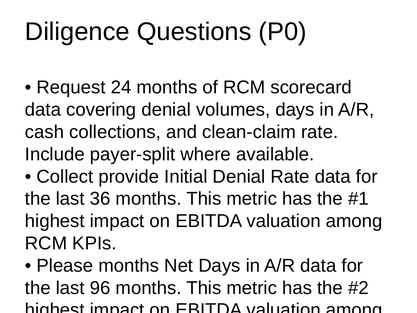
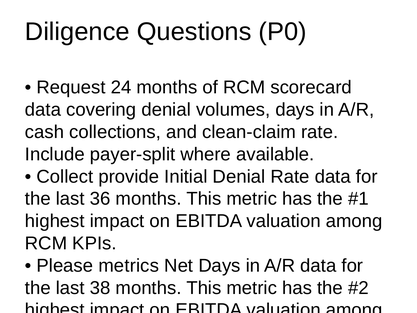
Please months: months -> metrics
96: 96 -> 38
